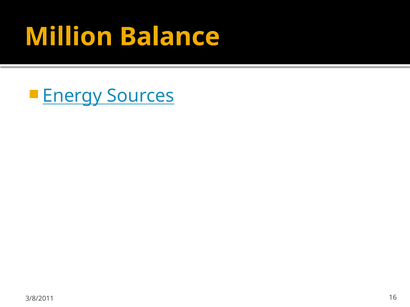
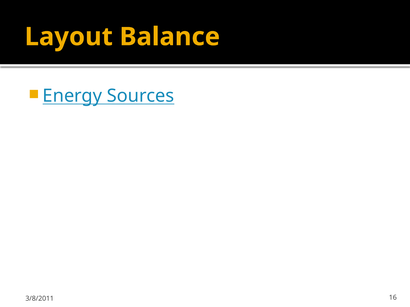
Million: Million -> Layout
